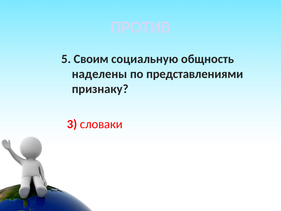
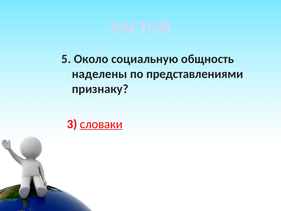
ПРОТИВ: ПРОТИВ -> КАСТОЙ
Своим: Своим -> Около
словаки underline: none -> present
